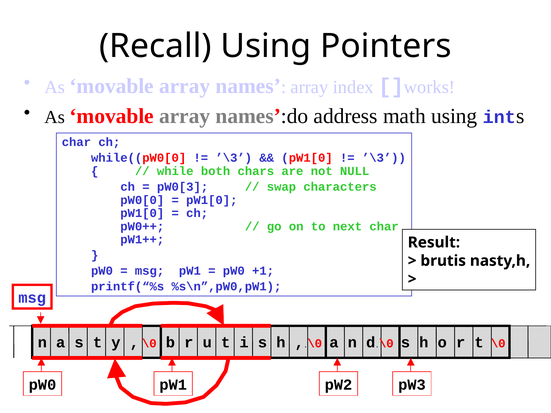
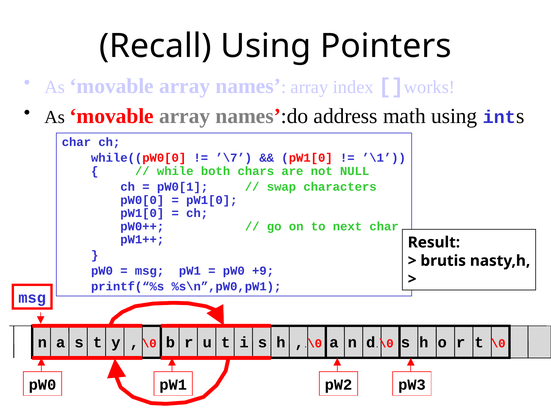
’\3 at (234, 158): ’\3 -> ’\7
’\3 at (384, 158): ’\3 -> ’\1
pW0[3: pW0[3 -> pW0[1
+1: +1 -> +9
